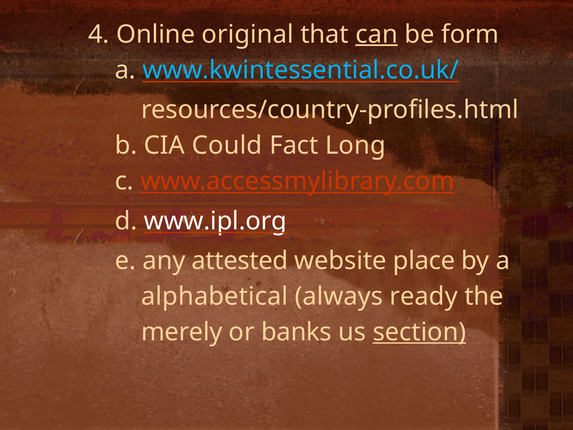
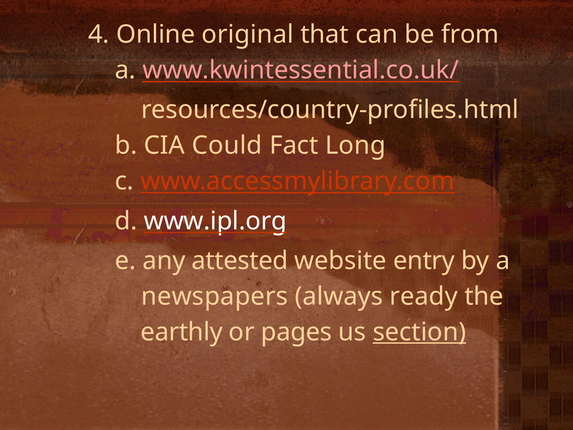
can underline: present -> none
form: form -> from
www.kwintessential.co.uk/ colour: light blue -> pink
place: place -> entry
alphabetical: alphabetical -> newspapers
merely: merely -> earthly
banks: banks -> pages
